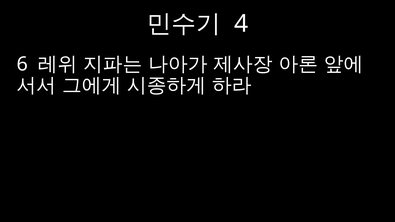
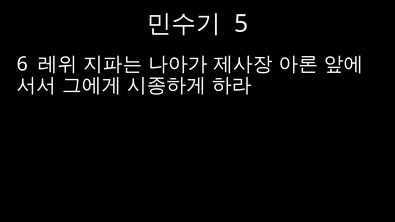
4: 4 -> 5
